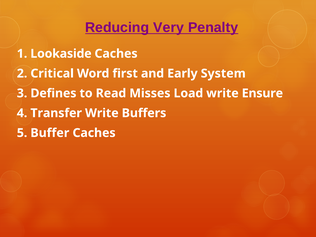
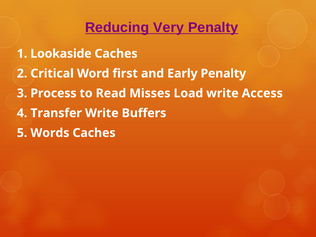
Early System: System -> Penalty
Defines: Defines -> Process
Ensure: Ensure -> Access
Buffer: Buffer -> Words
